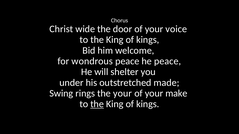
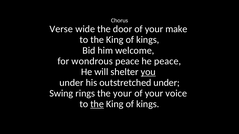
Christ: Christ -> Verse
voice: voice -> make
you underline: none -> present
outstretched made: made -> under
make: make -> voice
